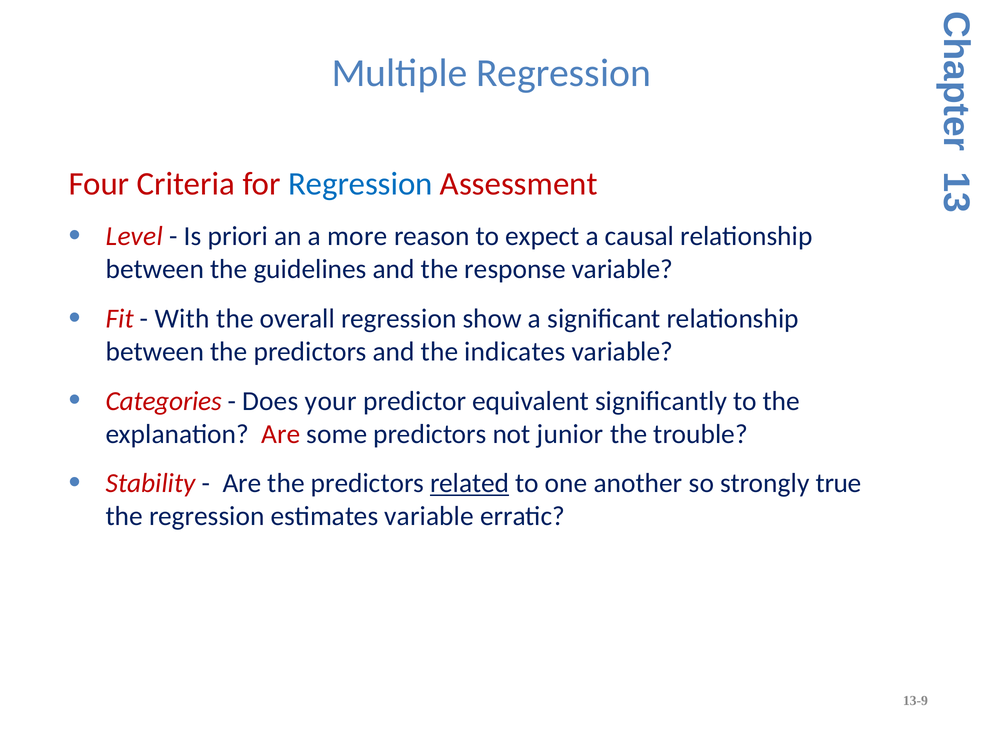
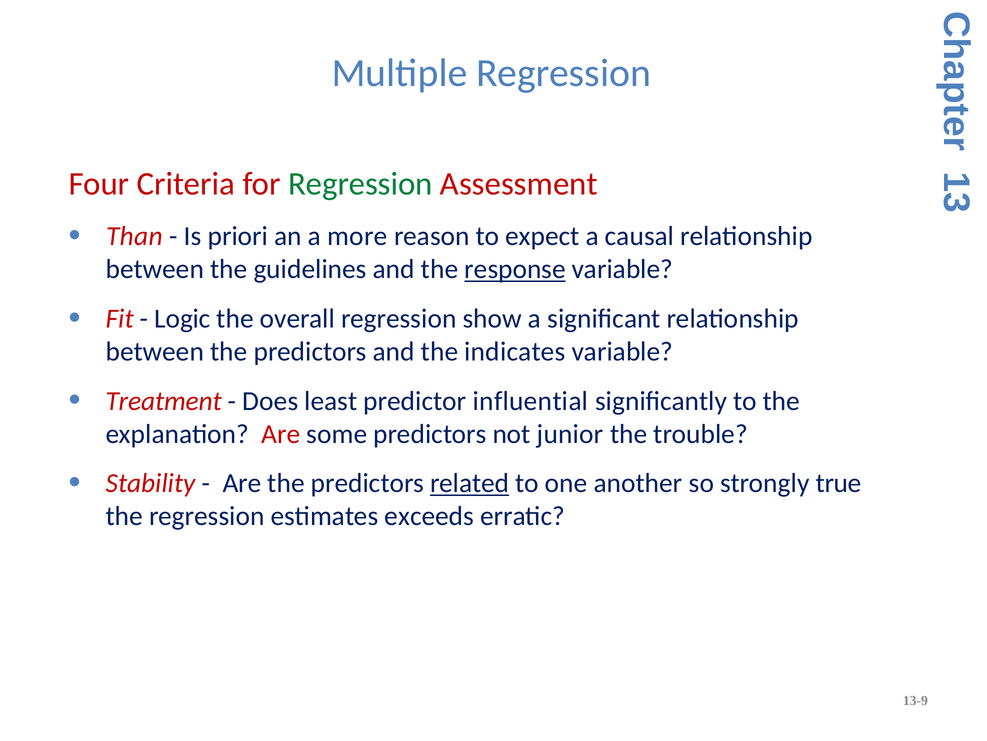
Regression at (360, 184) colour: blue -> green
Level: Level -> Than
response underline: none -> present
With: With -> Logic
Categories: Categories -> Treatment
your: your -> least
equivalent: equivalent -> influential
estimates variable: variable -> exceeds
